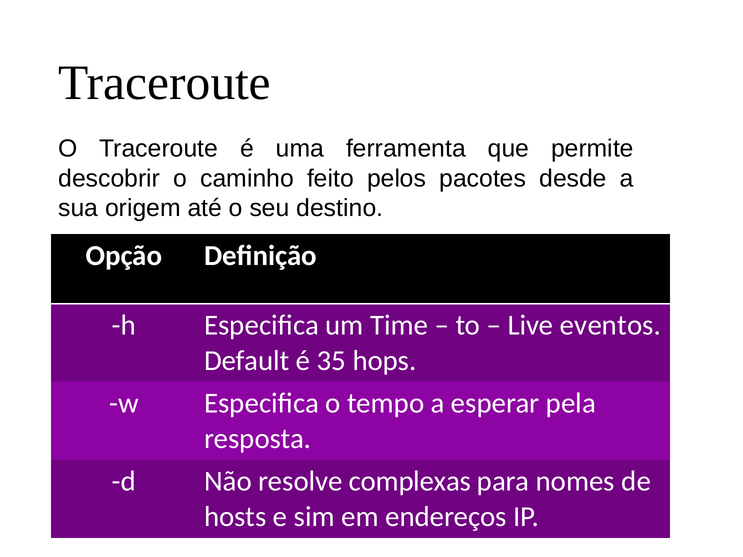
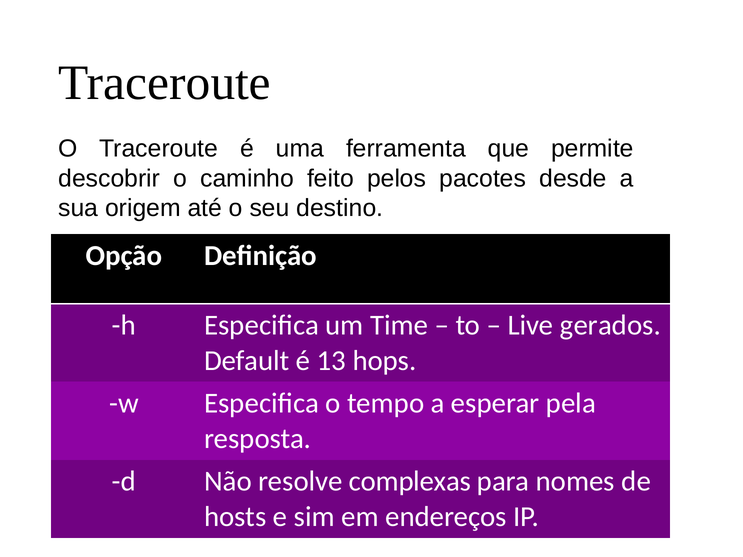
eventos: eventos -> gerados
35: 35 -> 13
